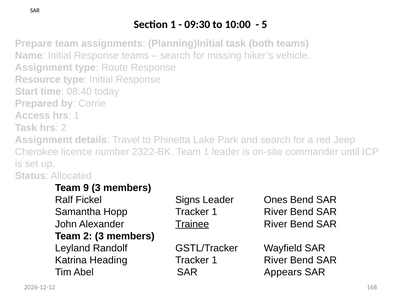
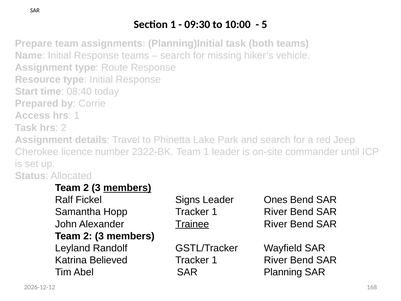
9 at (86, 188): 9 -> 2
members at (127, 188) underline: none -> present
Heading: Heading -> Believed
Appears: Appears -> Planning
